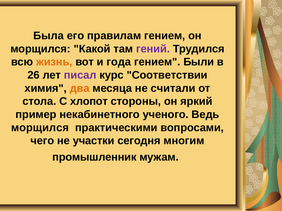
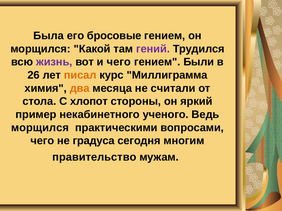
правилам: правилам -> бросовые
жизнь colour: orange -> purple
и года: года -> чего
писал colour: purple -> orange
Соответствии: Соответствии -> Миллиграмма
участки: участки -> градуса
промышленник: промышленник -> правительство
